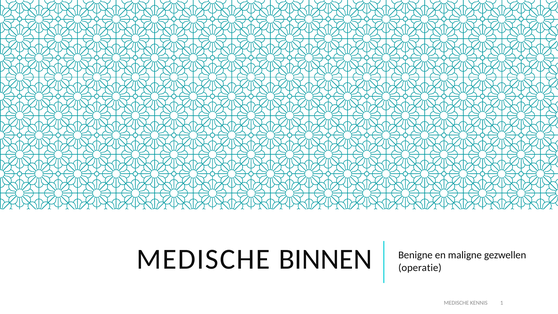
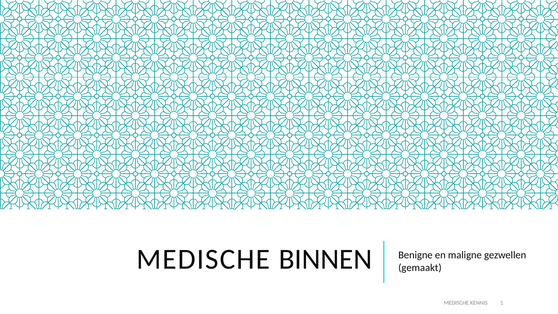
operatie: operatie -> gemaakt
